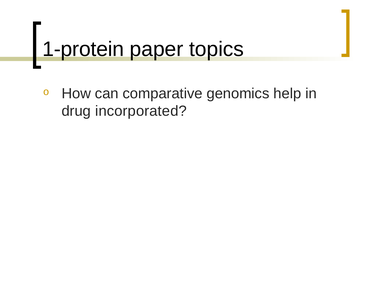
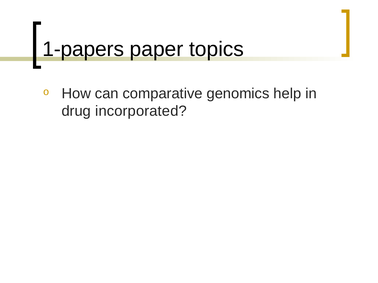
1-protein: 1-protein -> 1-papers
